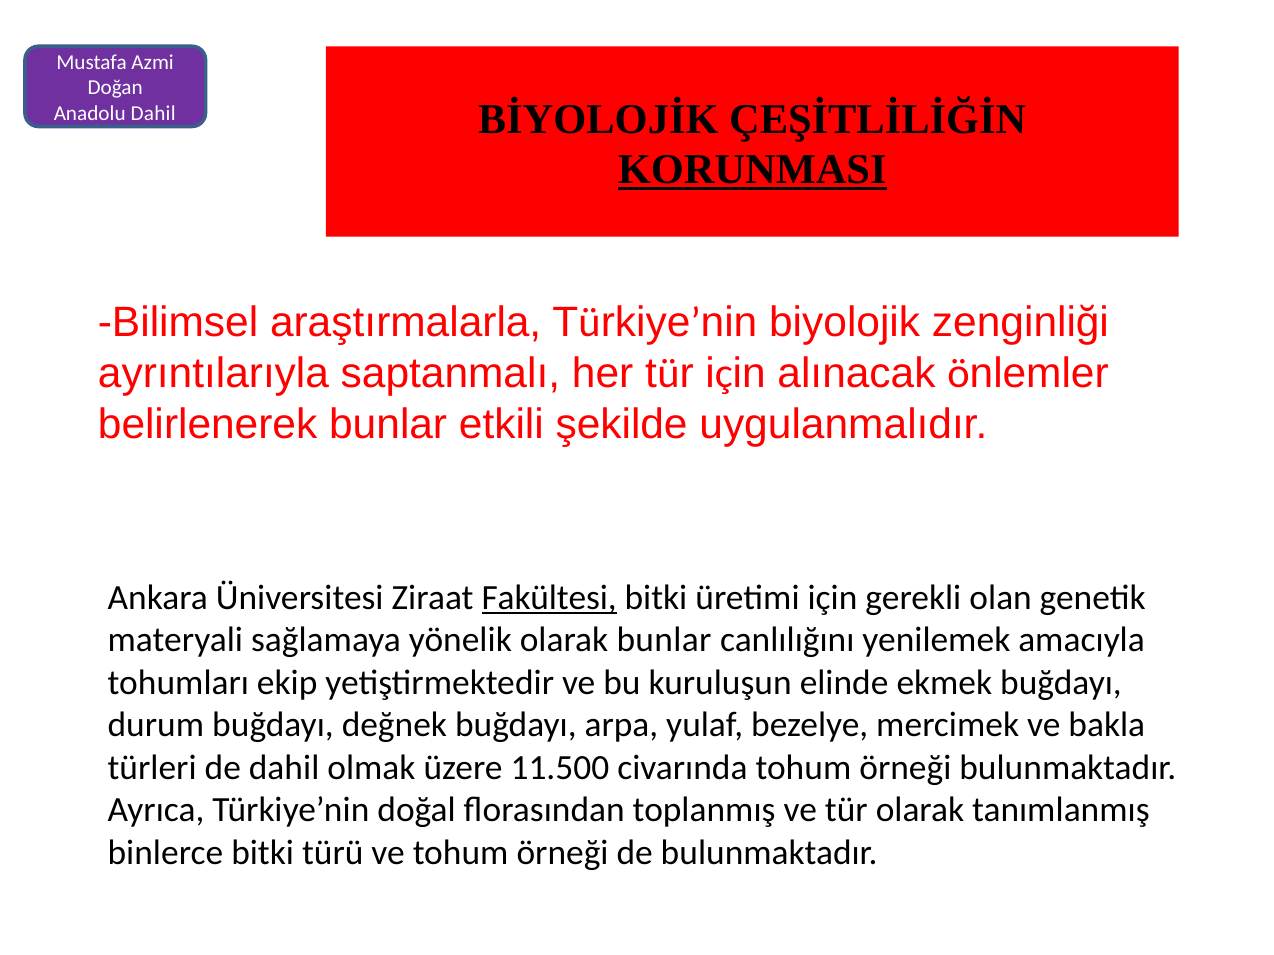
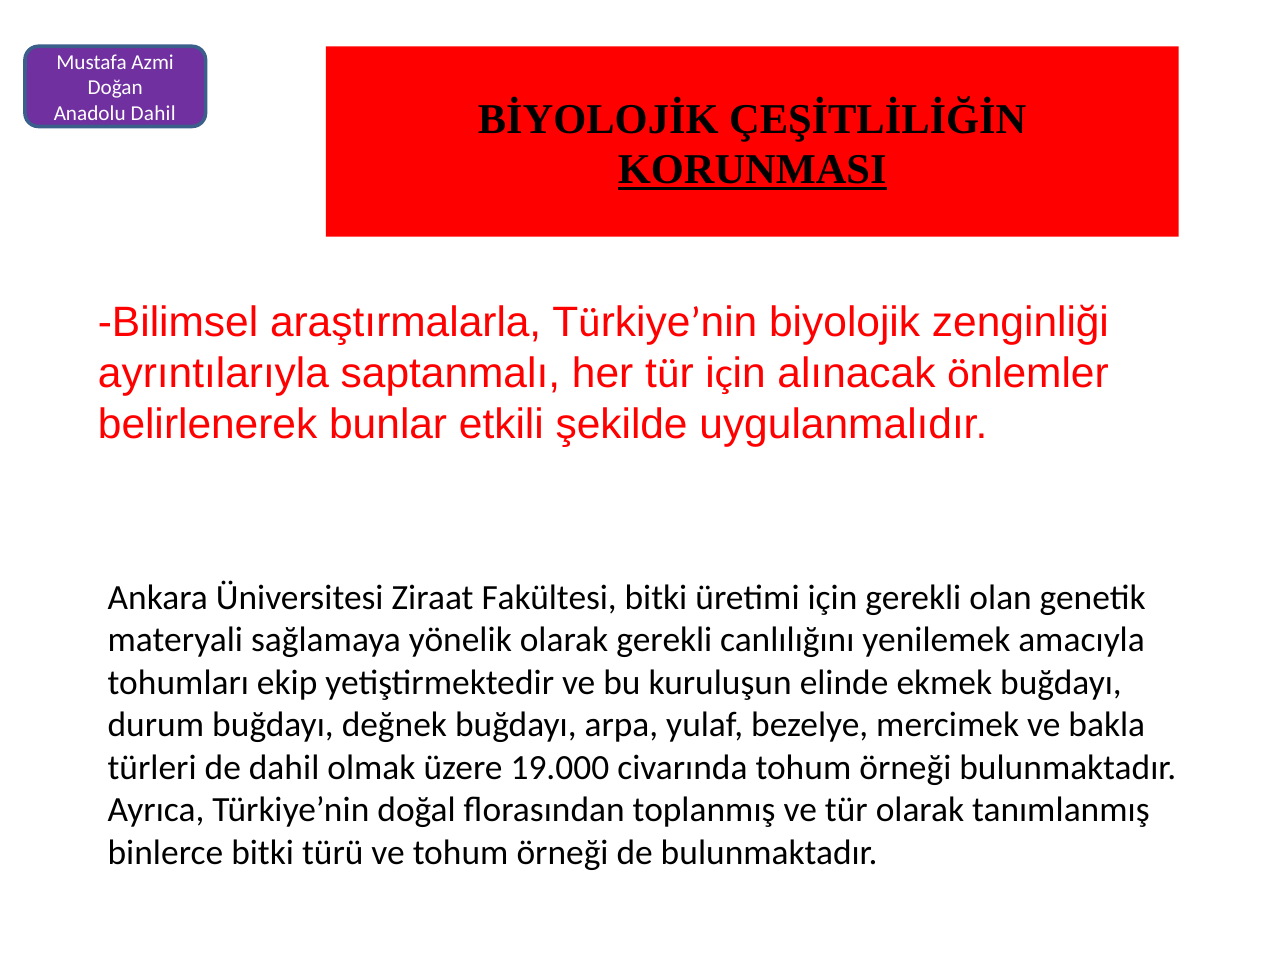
Fakültesi underline: present -> none
olarak bunlar: bunlar -> gerekli
11.500: 11.500 -> 19.000
